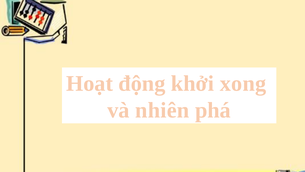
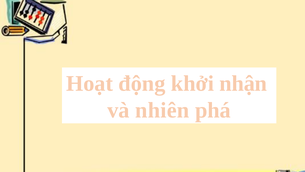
xong: xong -> nhận
